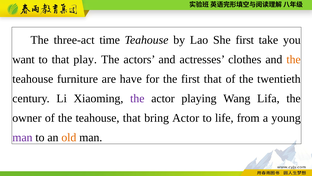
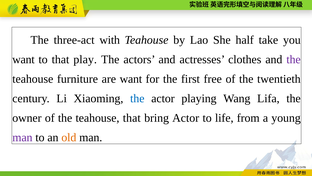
time: time -> with
She first: first -> half
the at (294, 59) colour: orange -> purple
are have: have -> want
first that: that -> free
the at (137, 98) colour: purple -> blue
